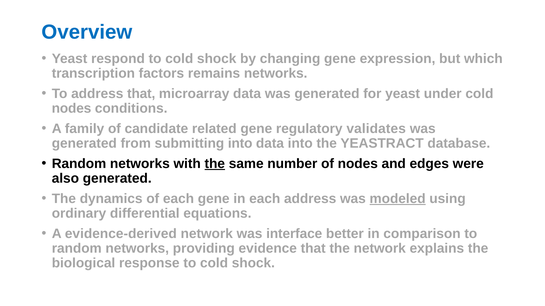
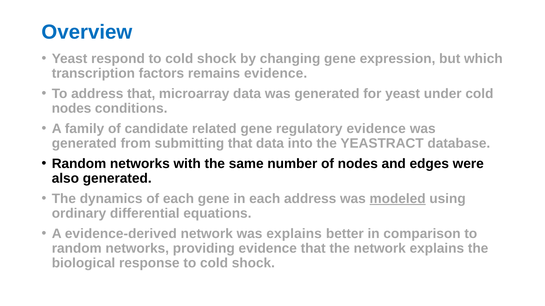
remains networks: networks -> evidence
regulatory validates: validates -> evidence
submitting into: into -> that
the at (215, 164) underline: present -> none
was interface: interface -> explains
